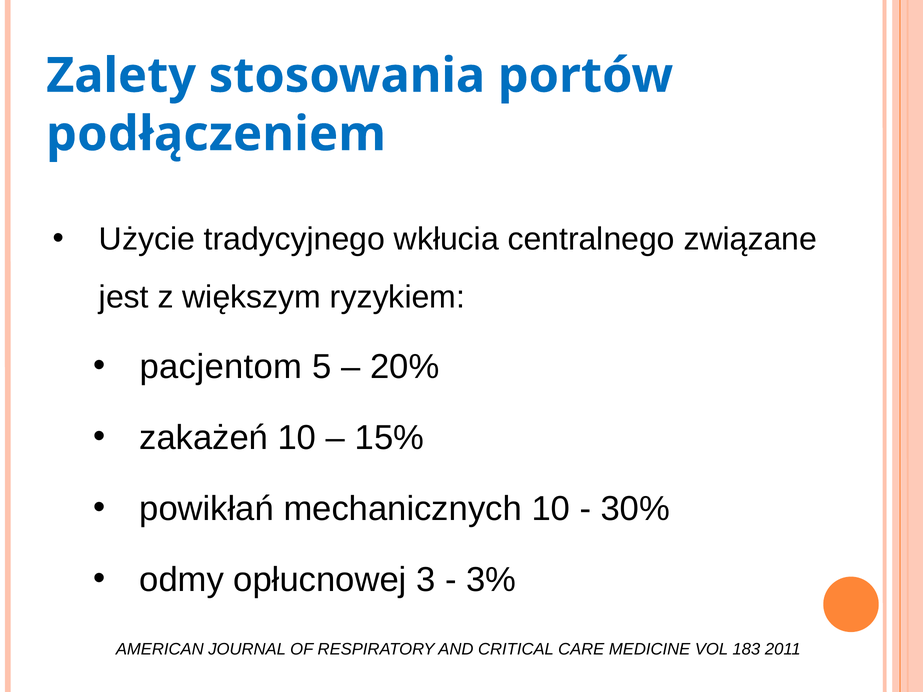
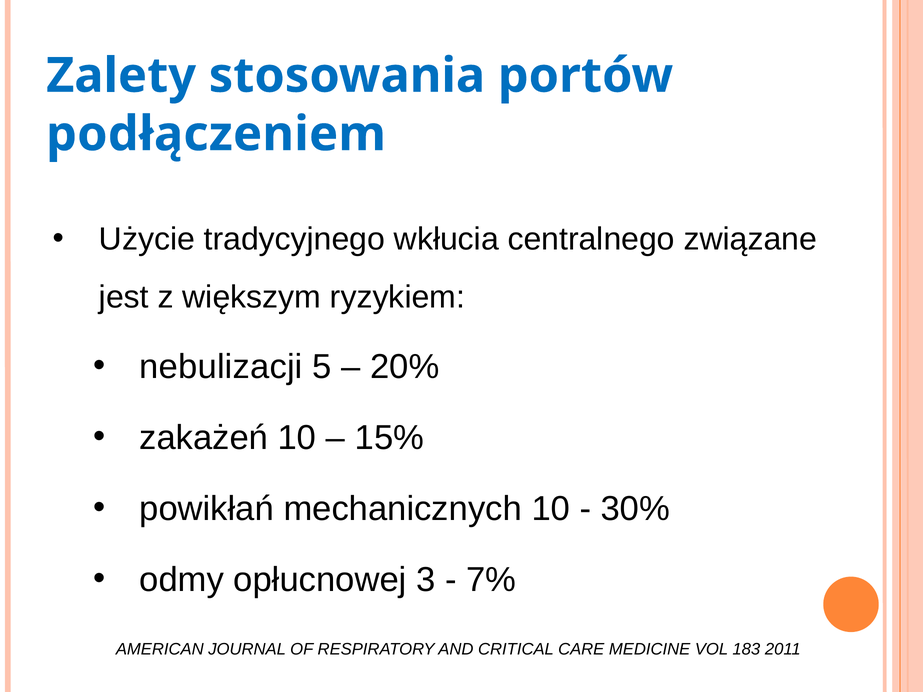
pacjentom: pacjentom -> nebulizacji
3%: 3% -> 7%
